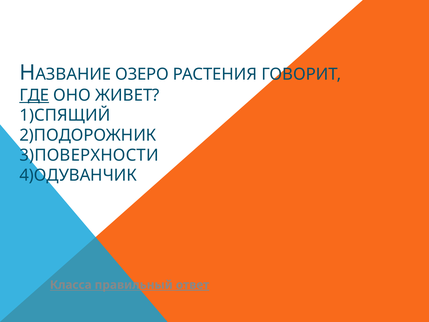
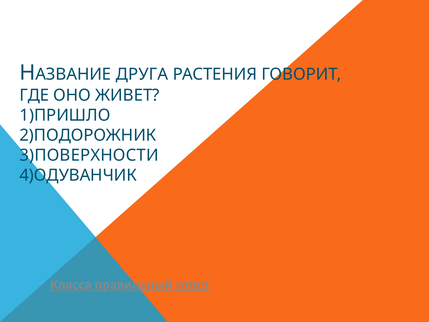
ОЗЕРО: ОЗЕРО -> ДРУГА
ГДЕ underline: present -> none
1)СПЯЩИЙ: 1)СПЯЩИЙ -> 1)ПРИШЛО
